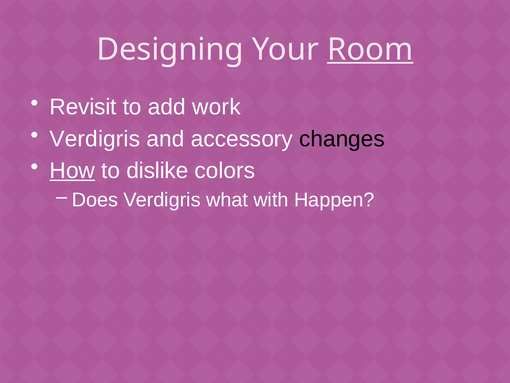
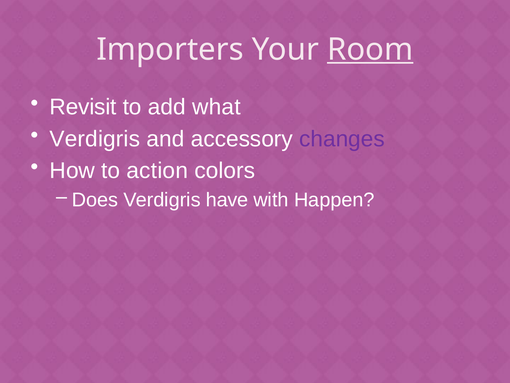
Designing: Designing -> Importers
work: work -> what
changes colour: black -> purple
How underline: present -> none
dislike: dislike -> action
what: what -> have
